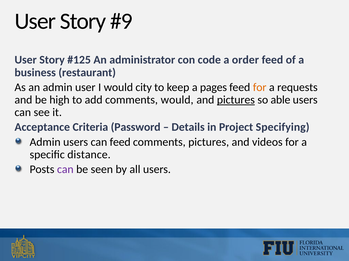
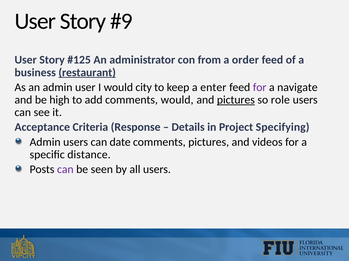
code: code -> from
restaurant underline: none -> present
pages: pages -> enter
for at (260, 88) colour: orange -> purple
requests: requests -> navigate
able: able -> role
Password: Password -> Response
can feed: feed -> date
